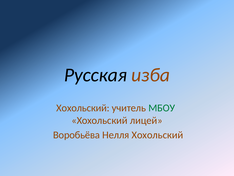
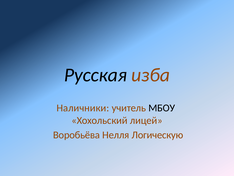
Хохольский at (83, 108): Хохольский -> Наличники
МБОУ colour: green -> black
Нелля Хохольский: Хохольский -> Логическую
